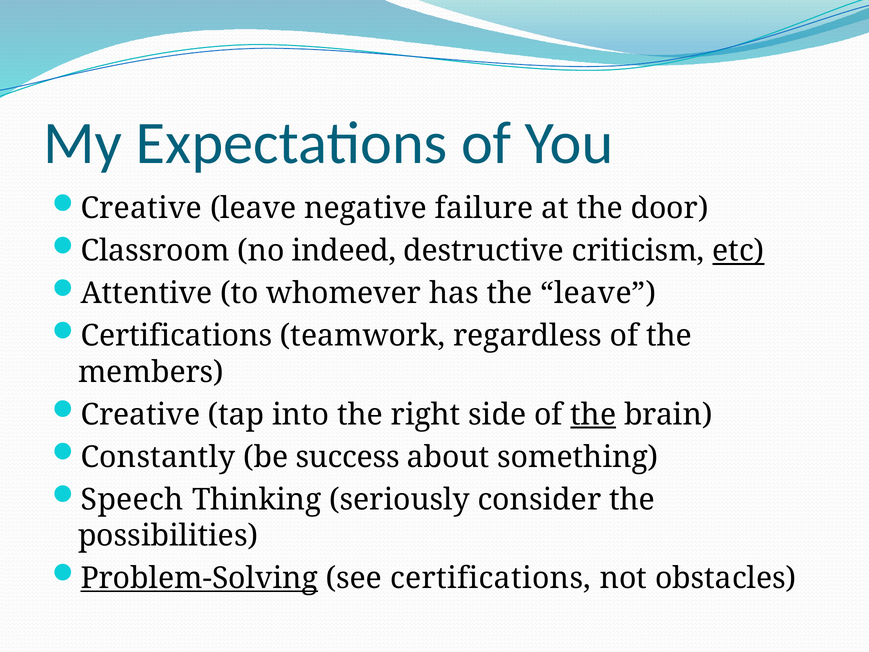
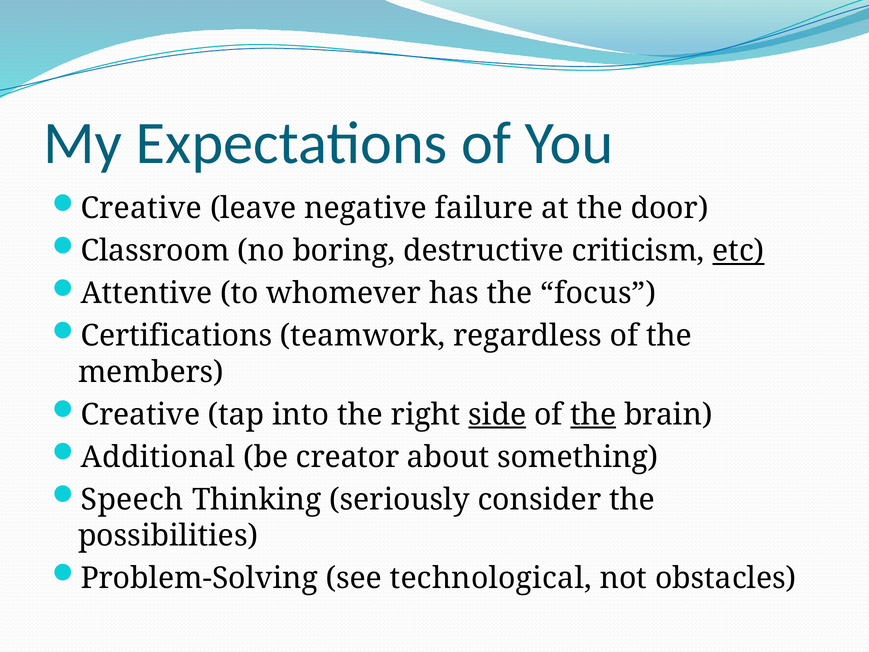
indeed: indeed -> boring
the leave: leave -> focus
side underline: none -> present
Constantly: Constantly -> Additional
success: success -> creator
Problem-Solving underline: present -> none
see certifications: certifications -> technological
